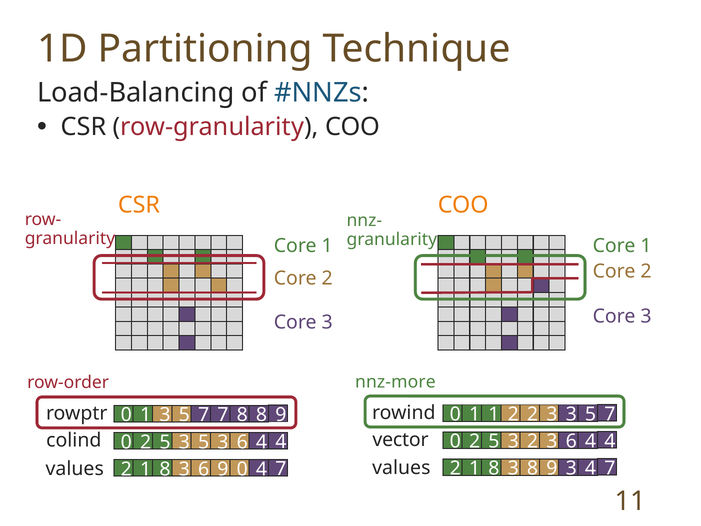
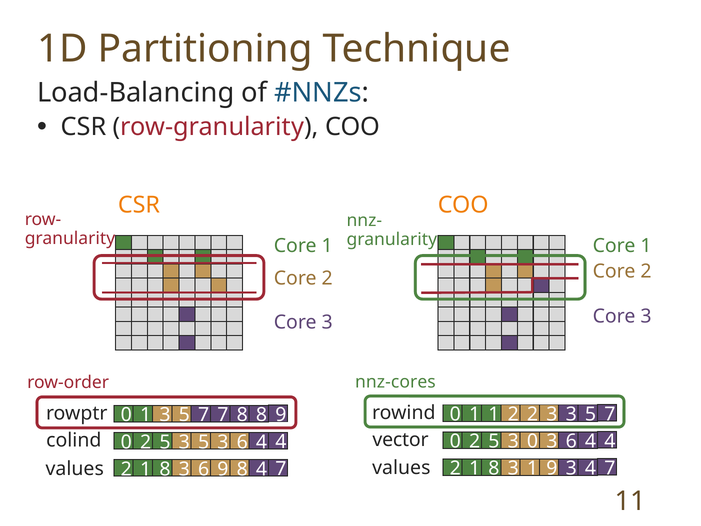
nnz-more: nnz-more -> nnz-cores
3 2: 2 -> 0
3 8: 8 -> 1
6 9 0: 0 -> 8
